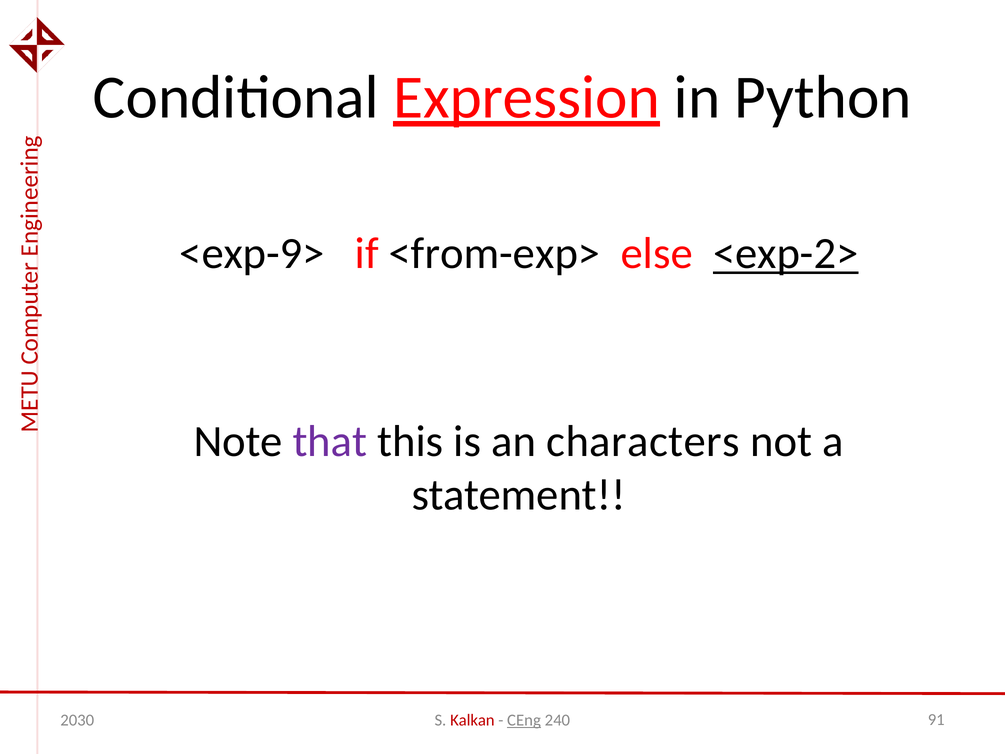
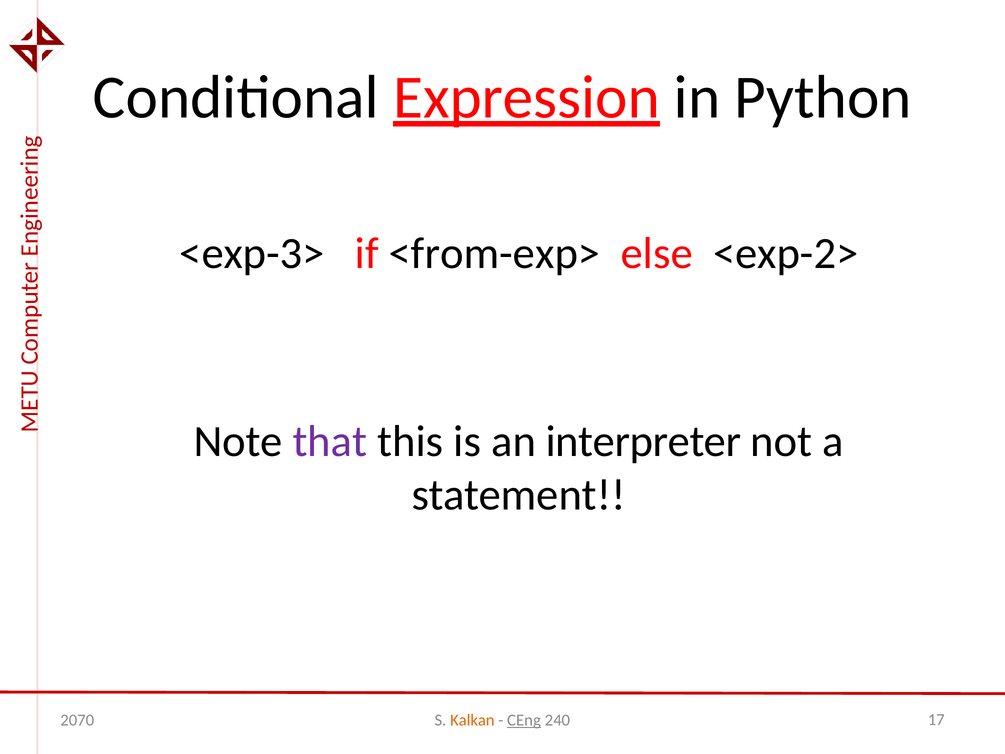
<exp-9>: <exp-9> -> <exp-3>
<exp-2> underline: present -> none
characters: characters -> interpreter
2030: 2030 -> 2070
Kalkan colour: red -> orange
91: 91 -> 17
